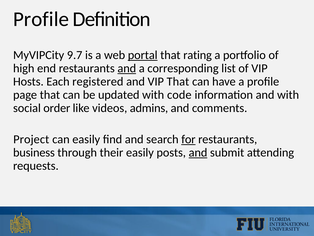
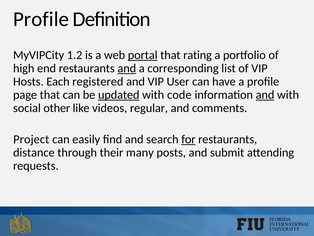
9.7: 9.7 -> 1.2
VIP That: That -> User
updated underline: none -> present
and at (265, 95) underline: none -> present
order: order -> other
admins: admins -> regular
business: business -> distance
their easily: easily -> many
and at (198, 152) underline: present -> none
